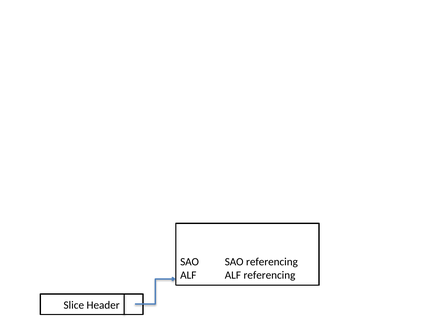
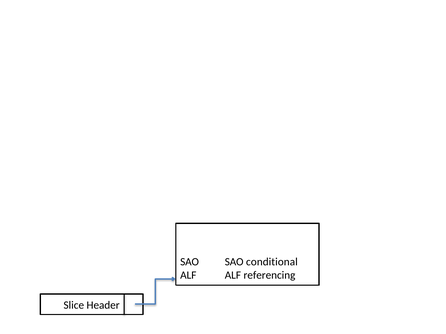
SAO referencing: referencing -> conditional
